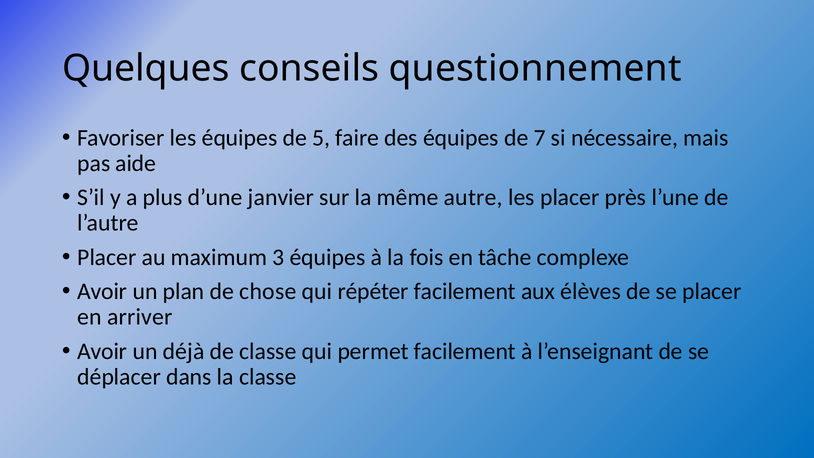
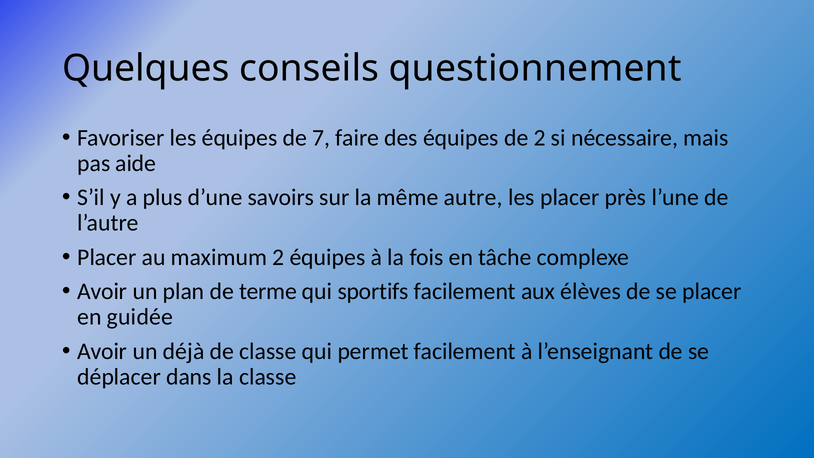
5: 5 -> 7
de 7: 7 -> 2
janvier: janvier -> savoirs
maximum 3: 3 -> 2
chose: chose -> terme
répéter: répéter -> sportifs
arriver: arriver -> guidée
